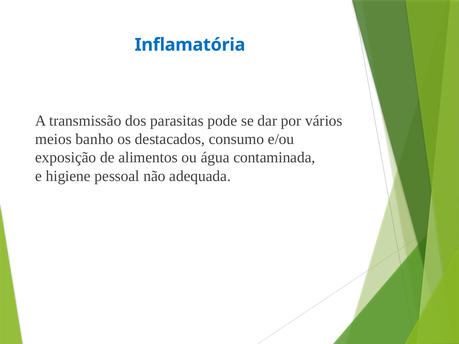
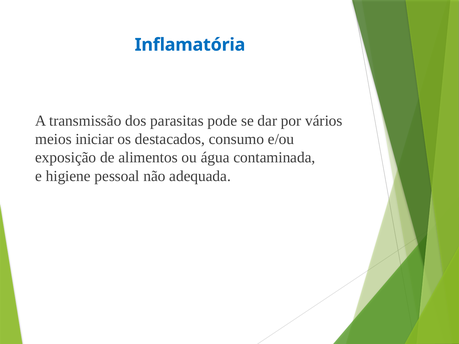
banho: banho -> iniciar
